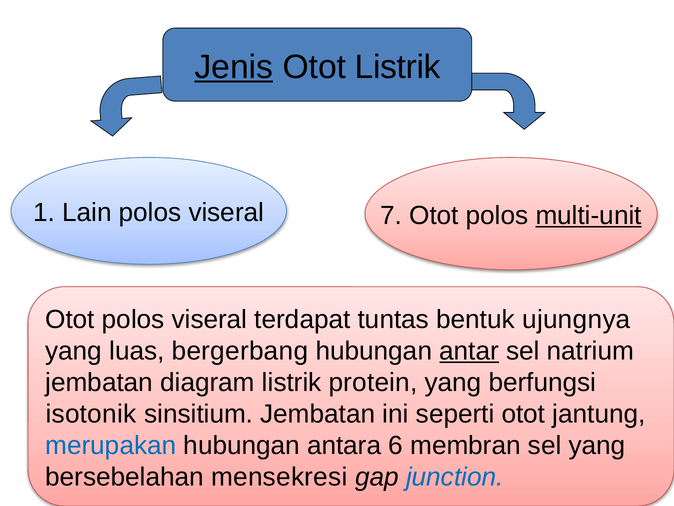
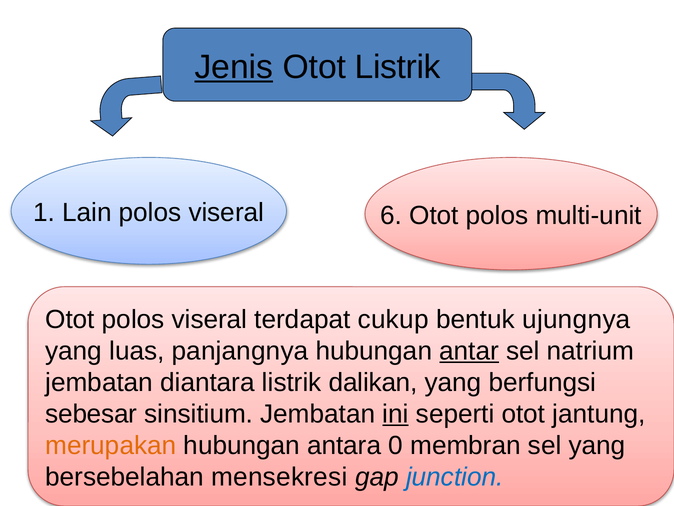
7: 7 -> 6
multi-unit underline: present -> none
tuntas: tuntas -> cukup
bergerbang: bergerbang -> panjangnya
diagram: diagram -> diantara
protein: protein -> dalikan
isotonik: isotonik -> sebesar
ini underline: none -> present
merupakan colour: blue -> orange
6: 6 -> 0
